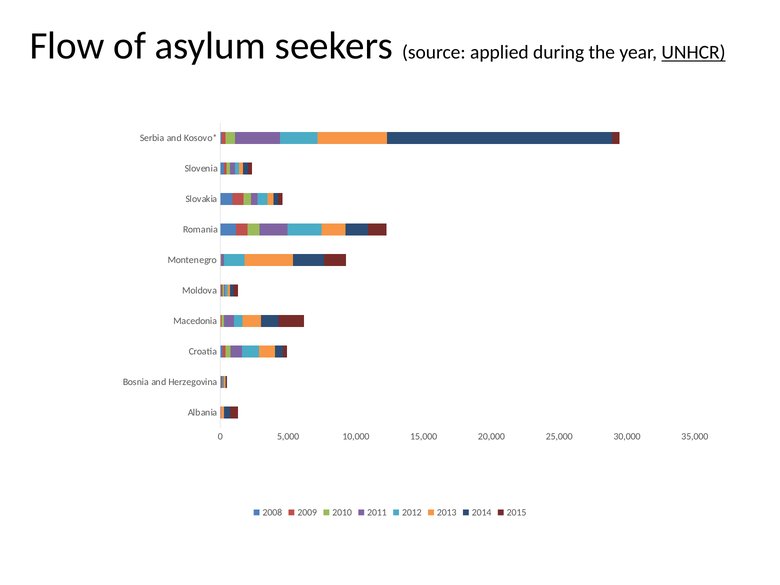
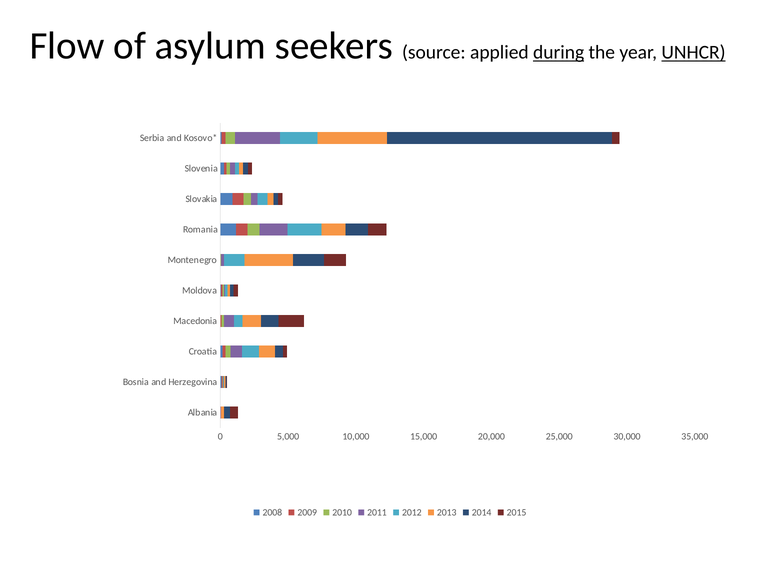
during underline: none -> present
